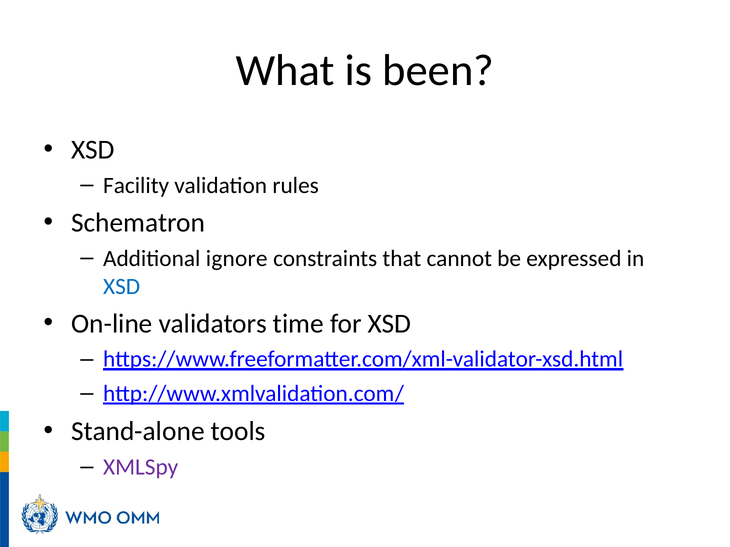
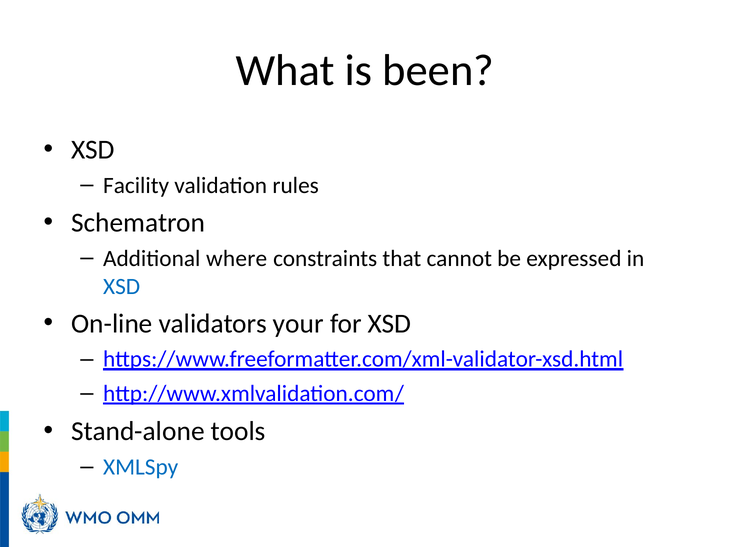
ignore: ignore -> where
time: time -> your
XMLSpy colour: purple -> blue
